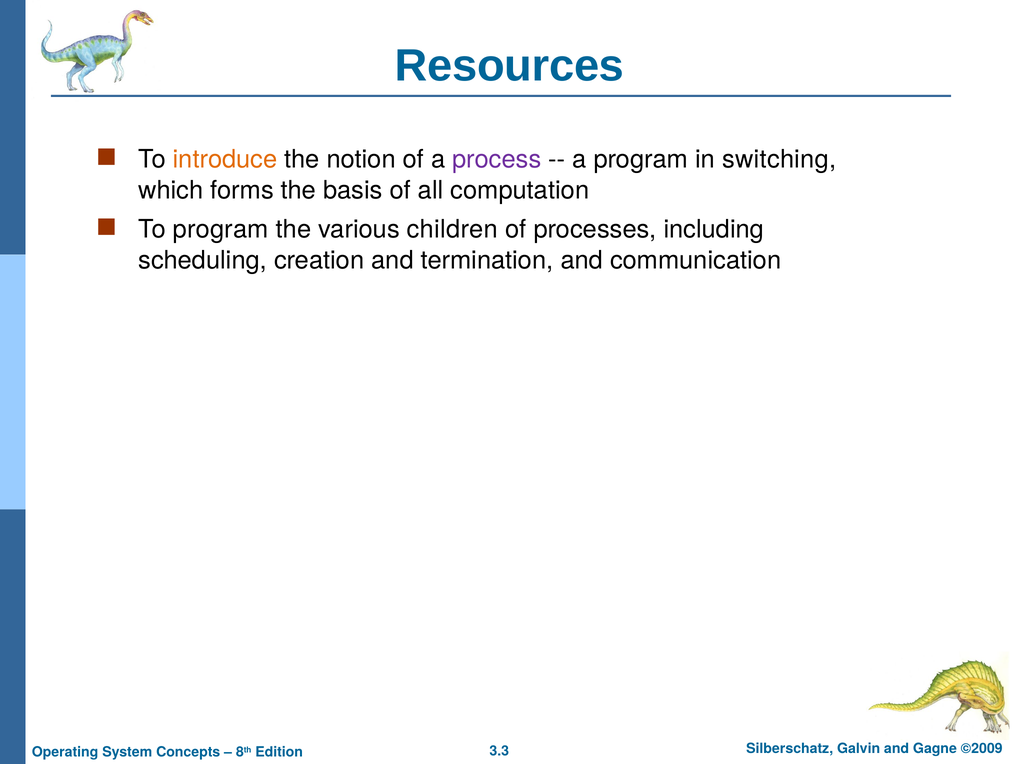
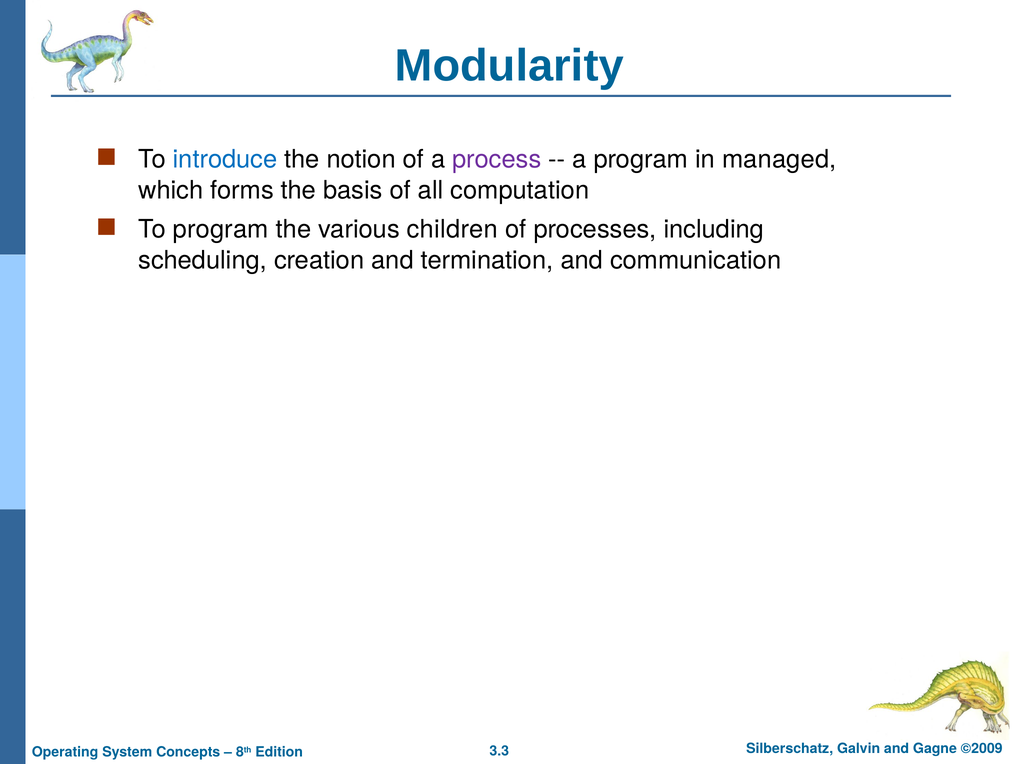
Resources: Resources -> Modularity
introduce colour: orange -> blue
switching: switching -> managed
